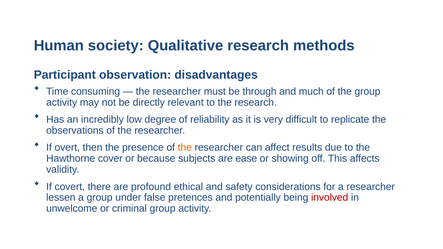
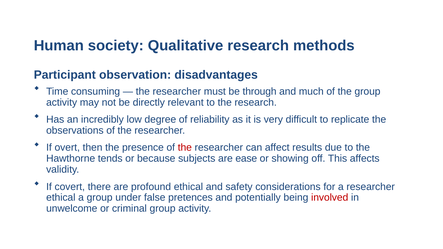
the at (185, 148) colour: orange -> red
cover: cover -> tends
lessen at (61, 198): lessen -> ethical
